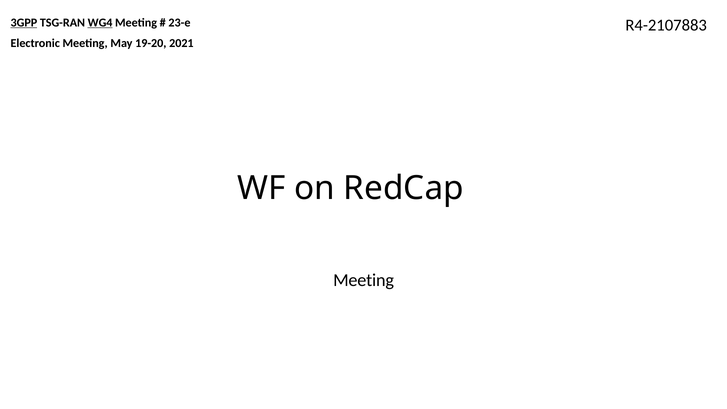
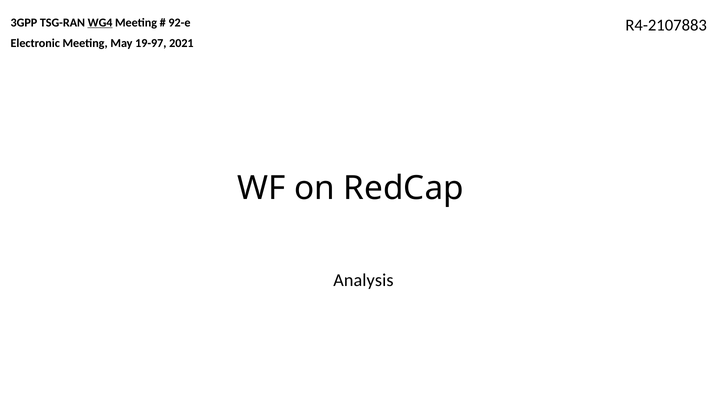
3GPP underline: present -> none
23-e: 23-e -> 92-e
19-20: 19-20 -> 19-97
Meeting at (364, 280): Meeting -> Analysis
